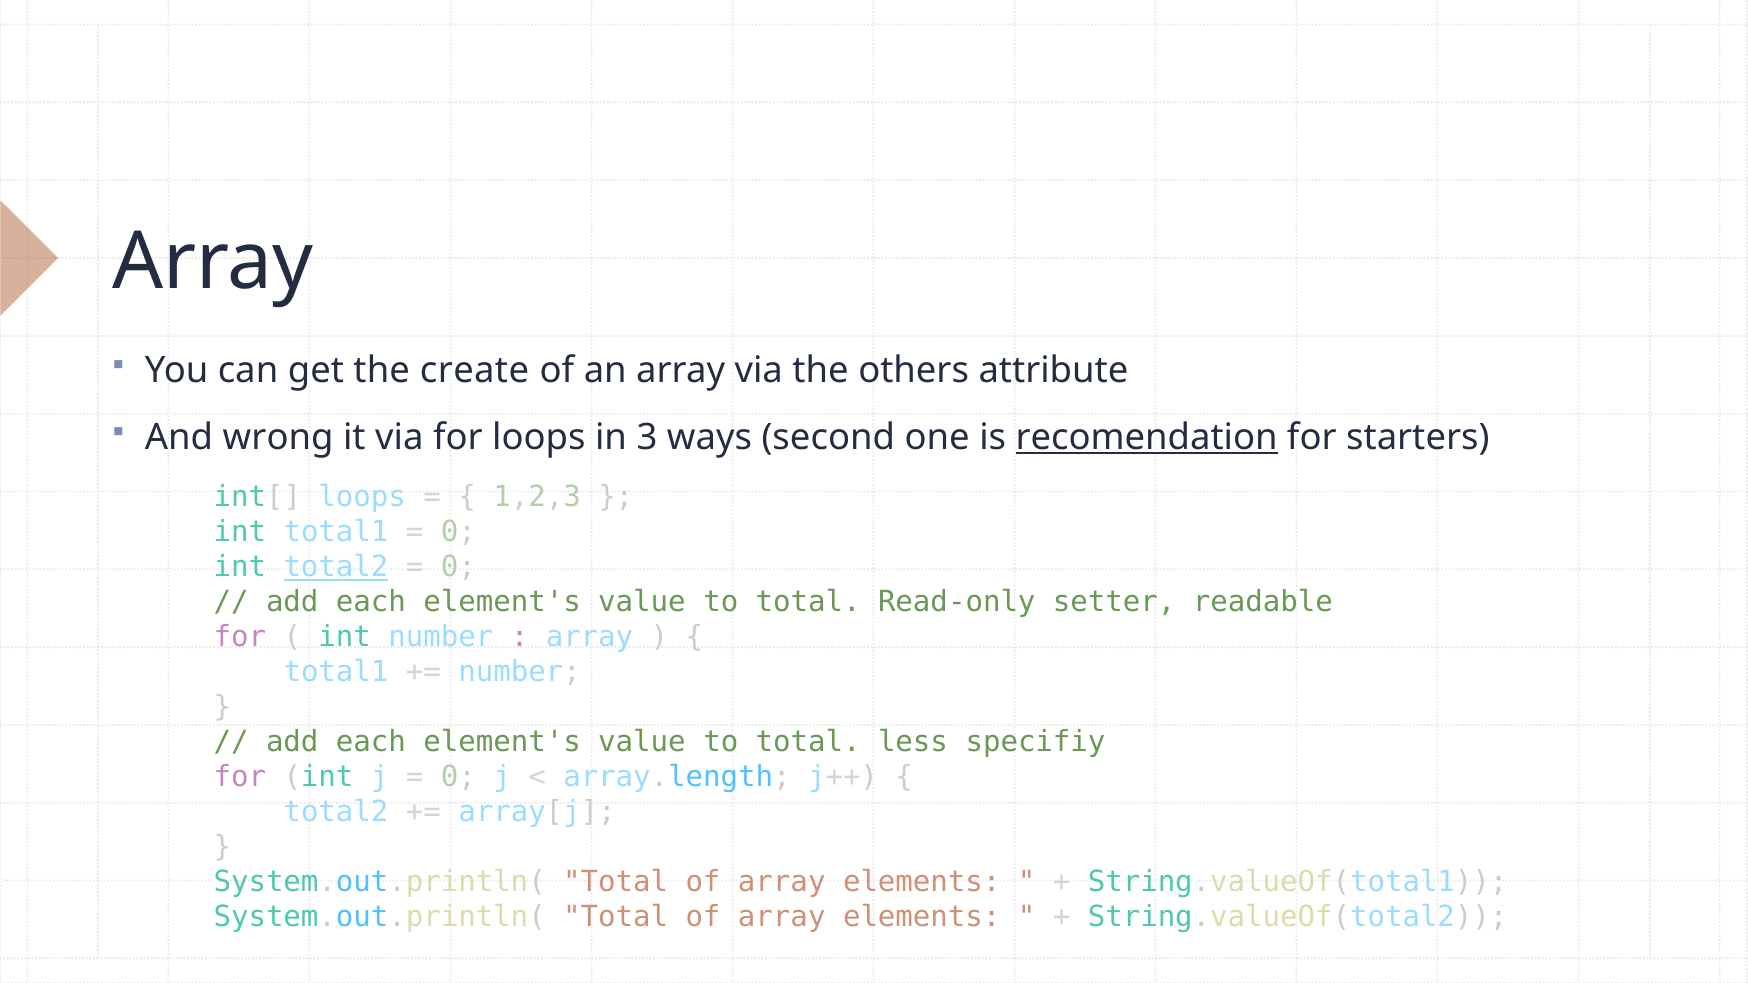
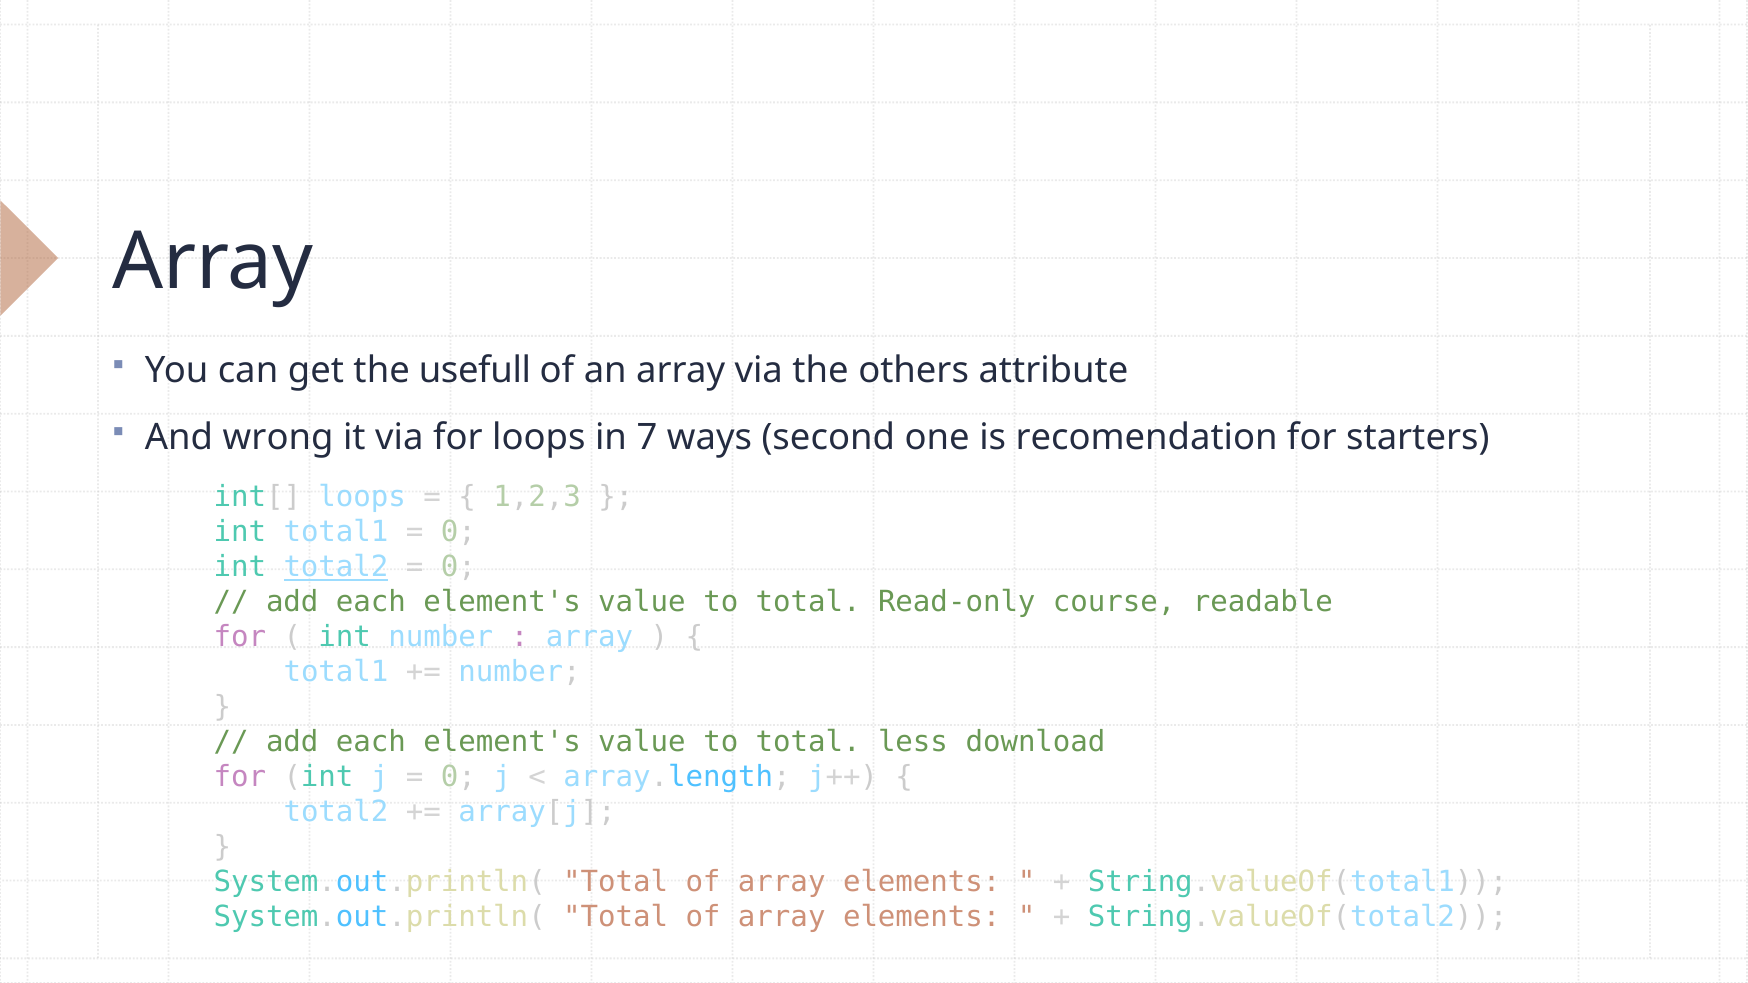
create: create -> usefull
3: 3 -> 7
recomendation underline: present -> none
setter: setter -> course
specifiy: specifiy -> download
